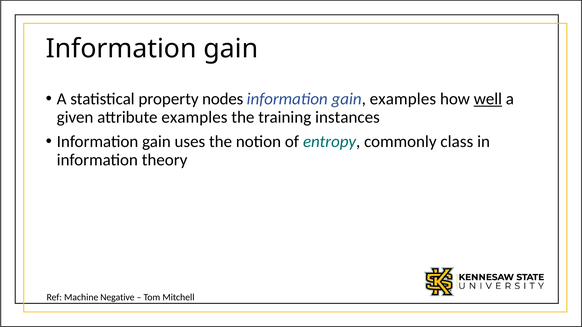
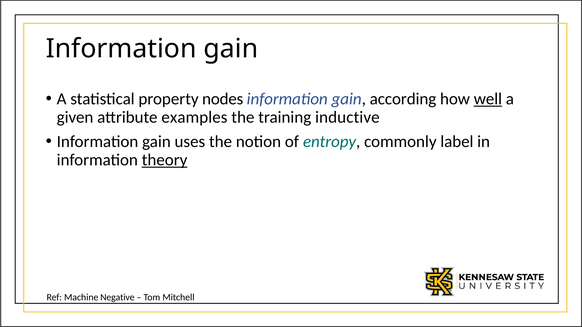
gain examples: examples -> according
instances: instances -> inductive
class: class -> label
theory underline: none -> present
